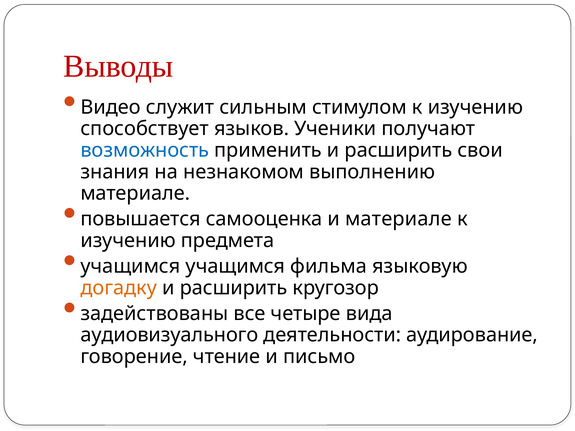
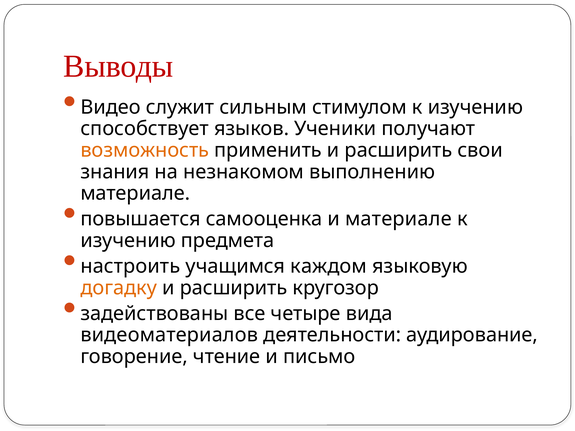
возможность colour: blue -> orange
учащимся at (130, 266): учащимся -> настроить
фильма: фильма -> каждом
аудиовизуального: аудиовизуального -> видеоматериалов
